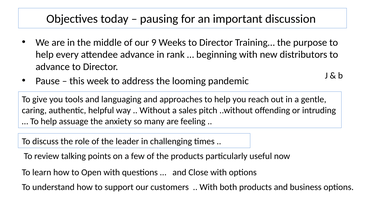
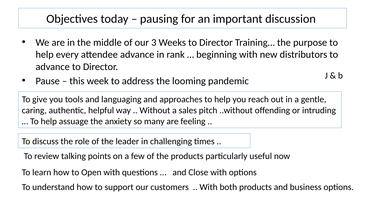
9: 9 -> 3
